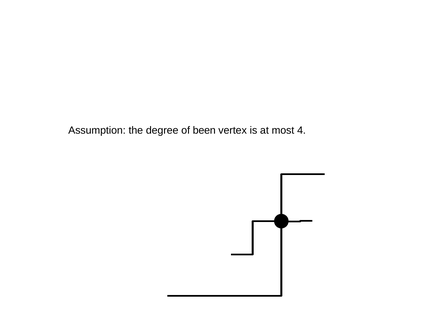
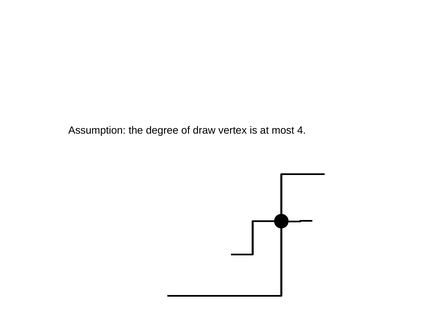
been: been -> draw
